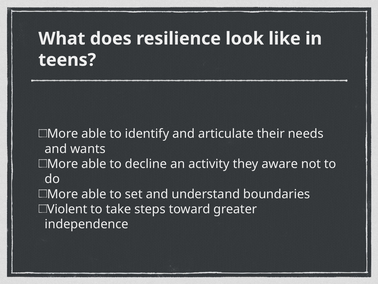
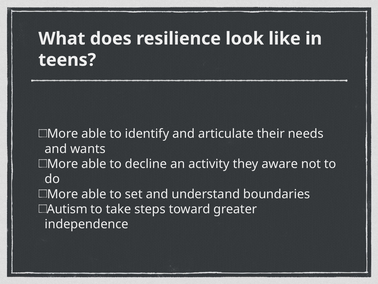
Violent: Violent -> Autism
